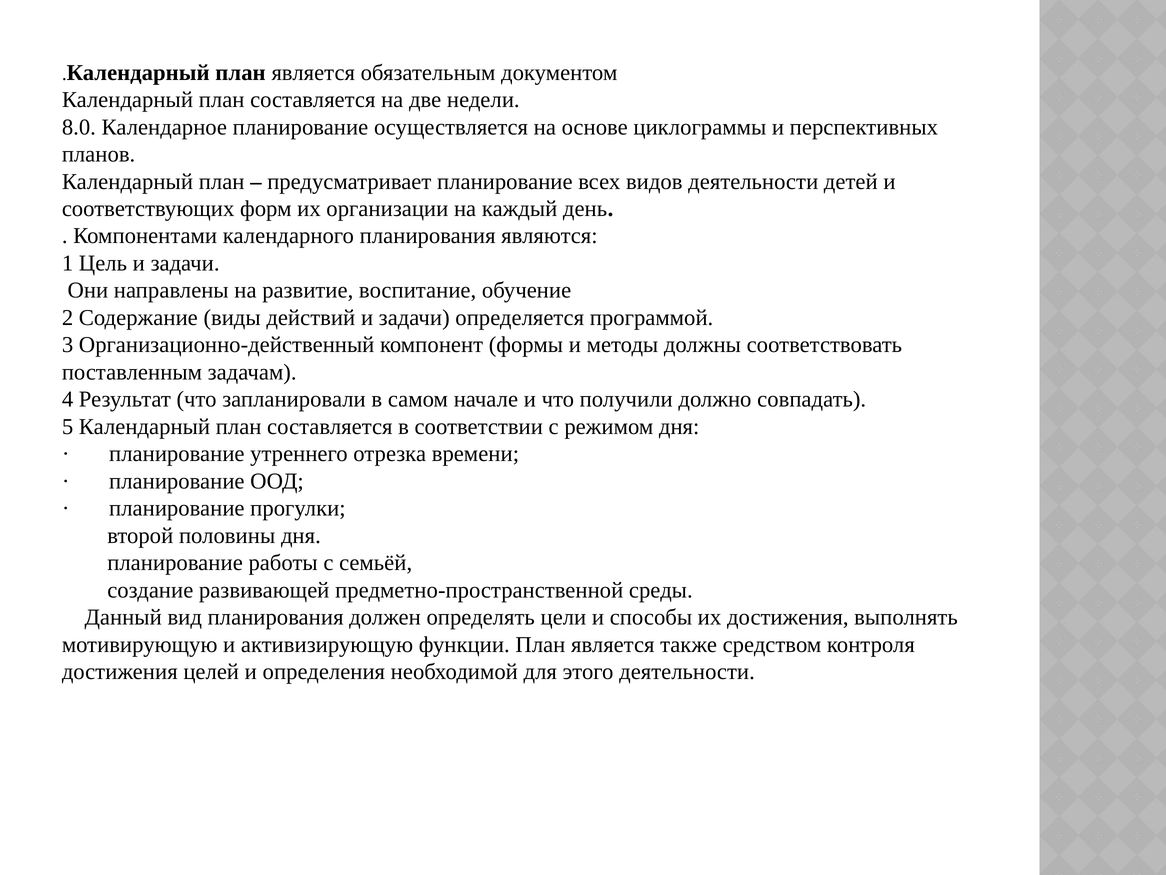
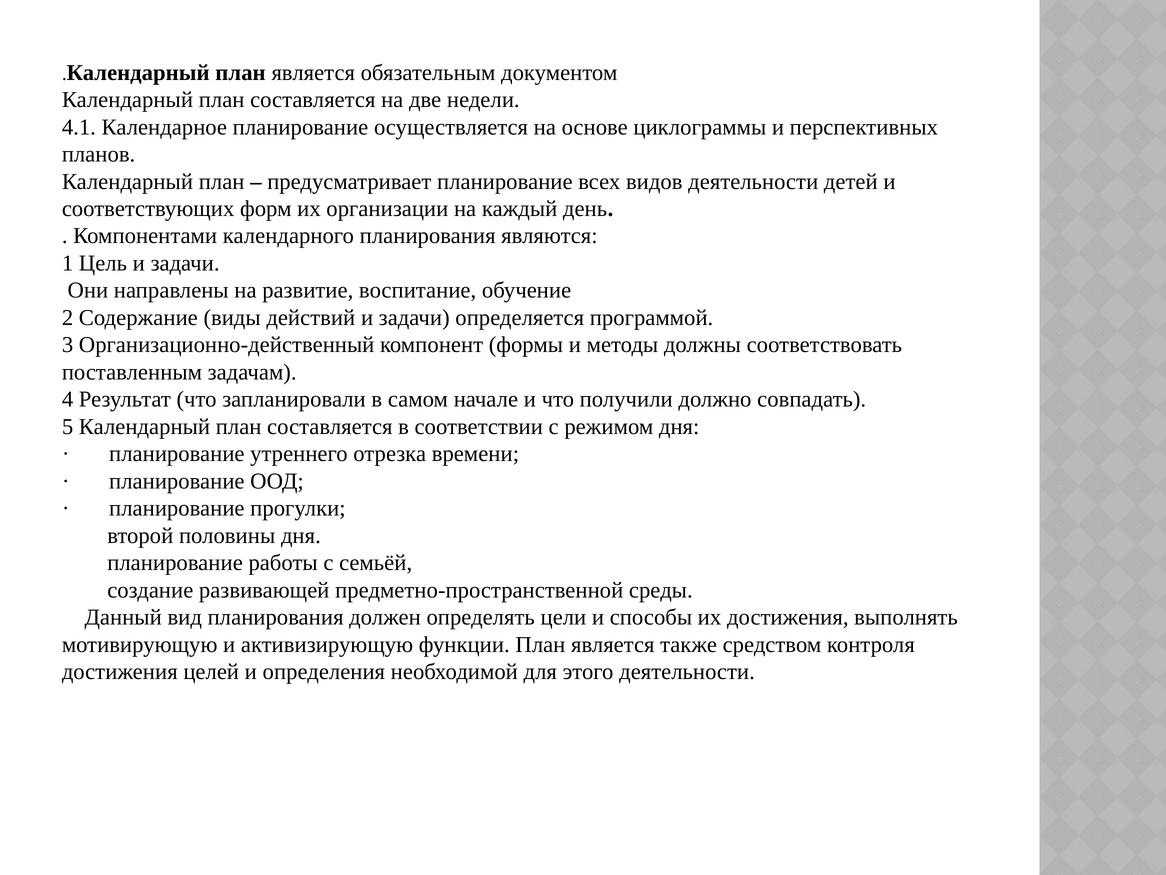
8.0: 8.0 -> 4.1
